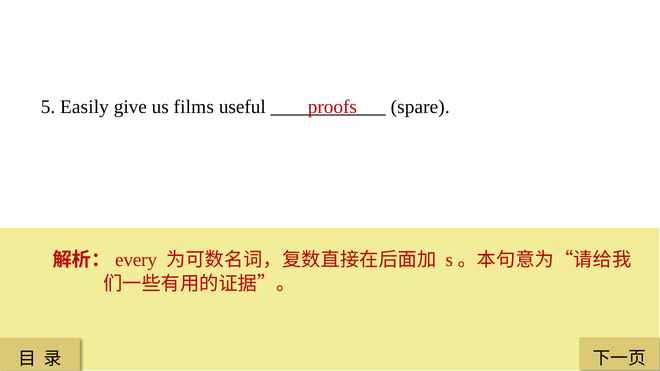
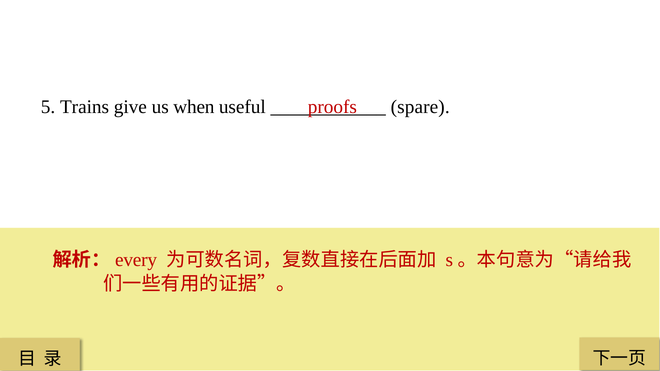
Easily: Easily -> Trains
films: films -> when
